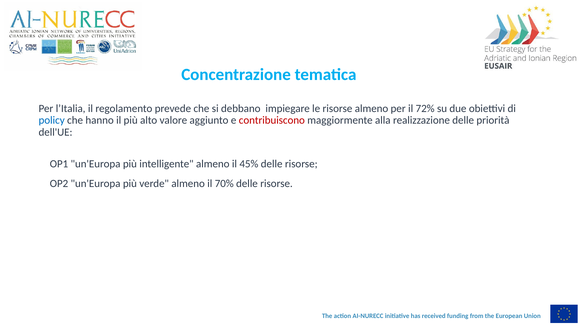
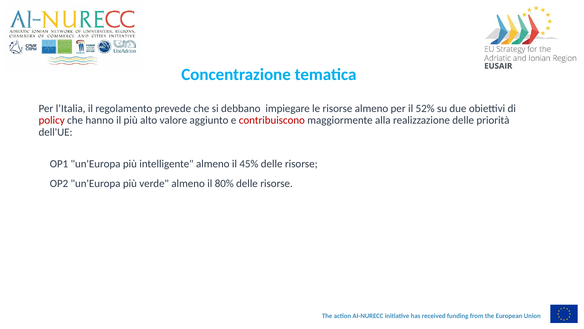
72%: 72% -> 52%
policy colour: blue -> red
70%: 70% -> 80%
